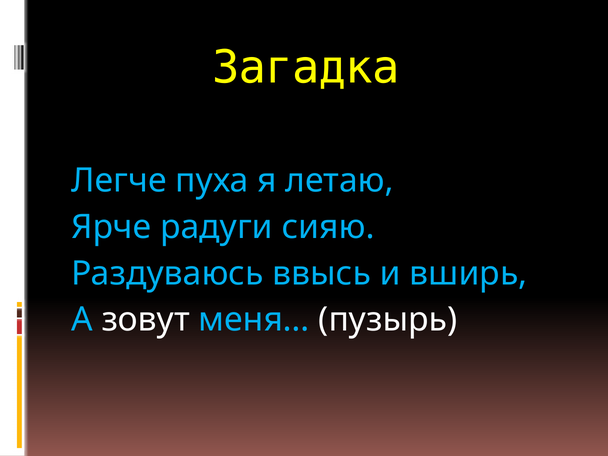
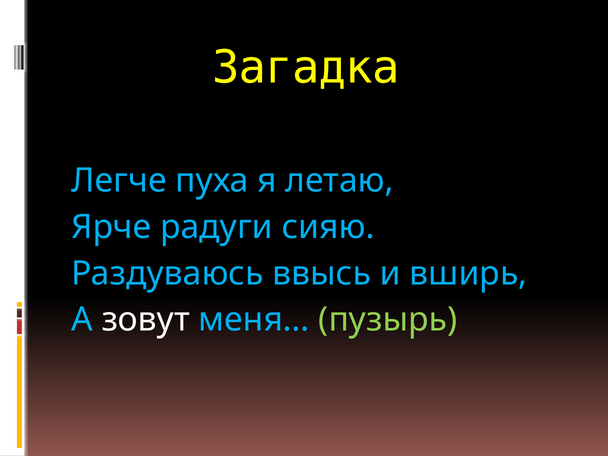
пузырь colour: white -> light green
